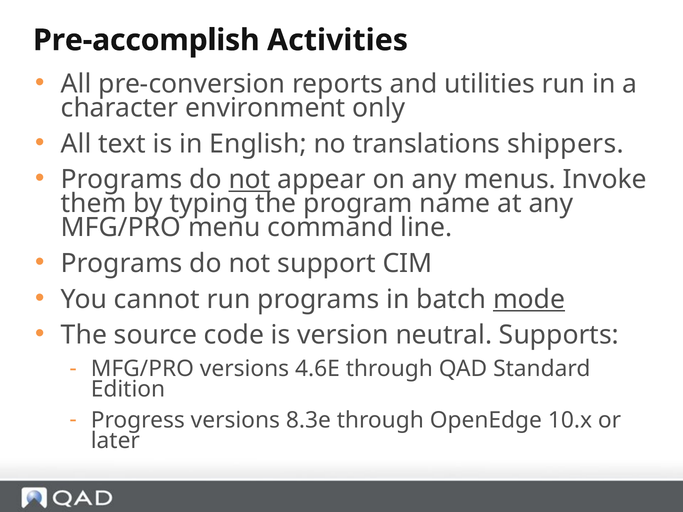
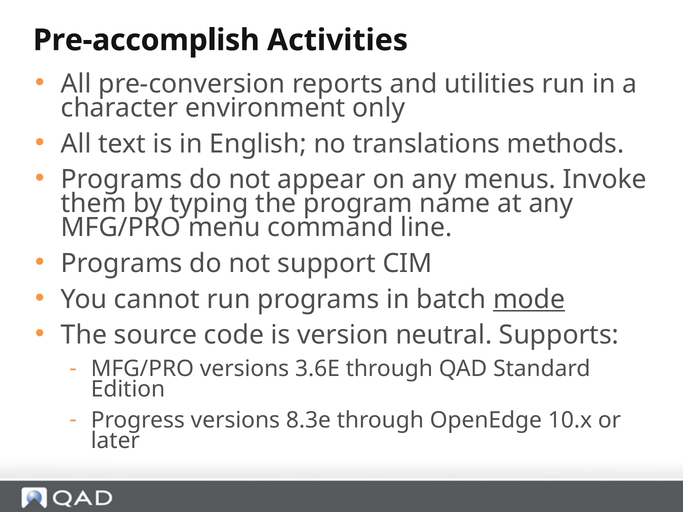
shippers: shippers -> methods
not at (250, 180) underline: present -> none
4.6E: 4.6E -> 3.6E
